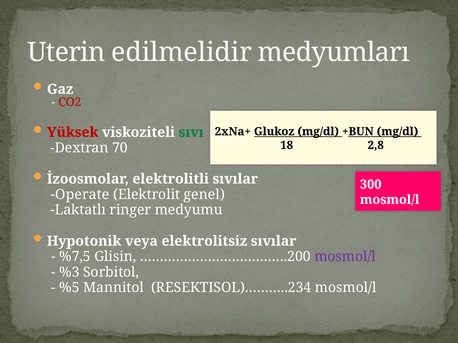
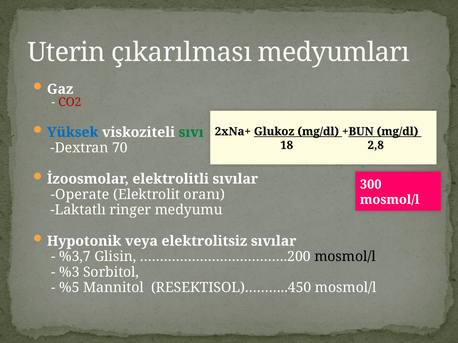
edilmelidir: edilmelidir -> çıkarılması
Yüksek colour: red -> blue
genel: genel -> oranı
%7,5: %7,5 -> %3,7
mosmol/l at (345, 257) colour: purple -> black
RESEKTISOL)………..234: RESEKTISOL)………..234 -> RESEKTISOL)………..450
